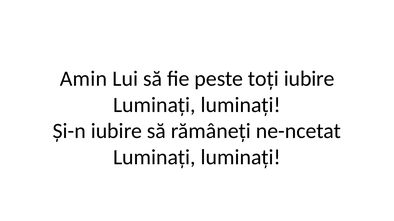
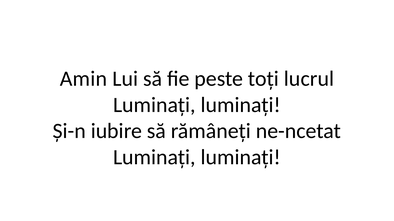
toți iubire: iubire -> lucrul
